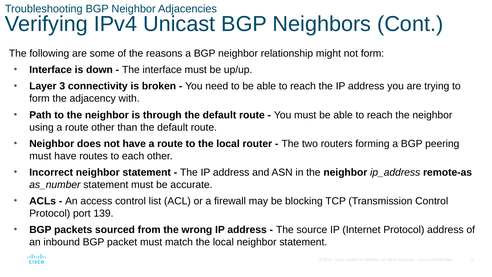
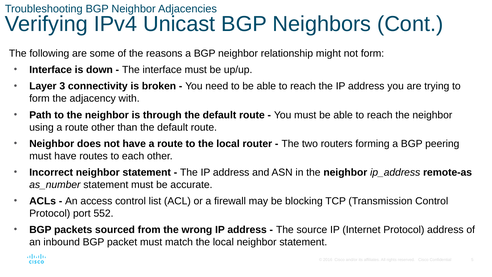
139: 139 -> 552
